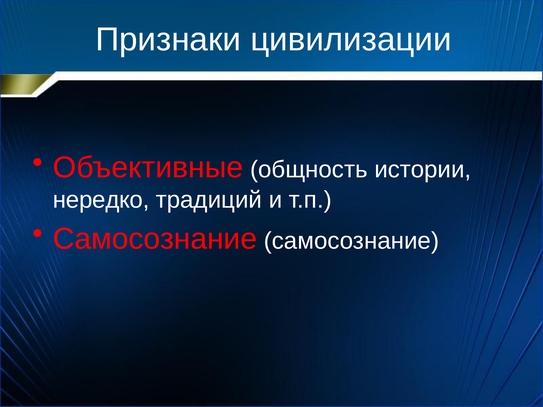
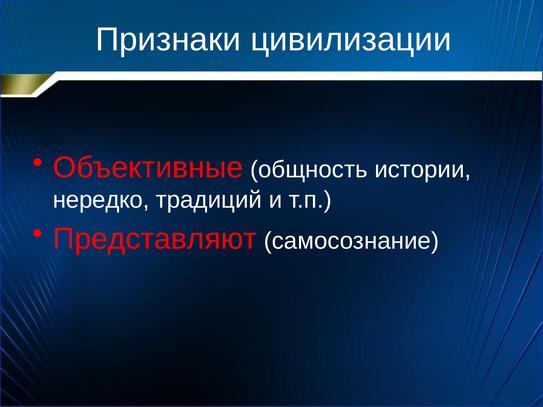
Самосознание at (155, 239): Самосознание -> Представляют
